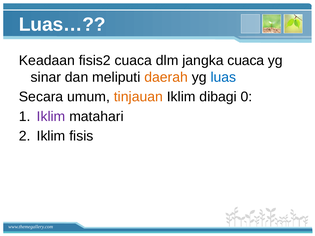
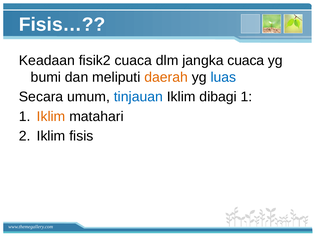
Luas…: Luas… -> Fisis…
fisis2: fisis2 -> fisik2
sinar: sinar -> bumi
tinjauan colour: orange -> blue
dibagi 0: 0 -> 1
Iklim at (51, 117) colour: purple -> orange
